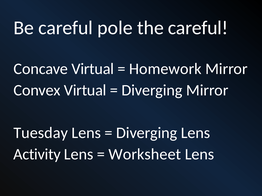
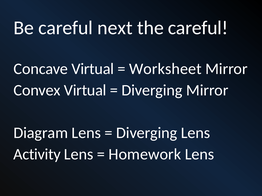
pole: pole -> next
Homework: Homework -> Worksheet
Tuesday: Tuesday -> Diagram
Worksheet: Worksheet -> Homework
